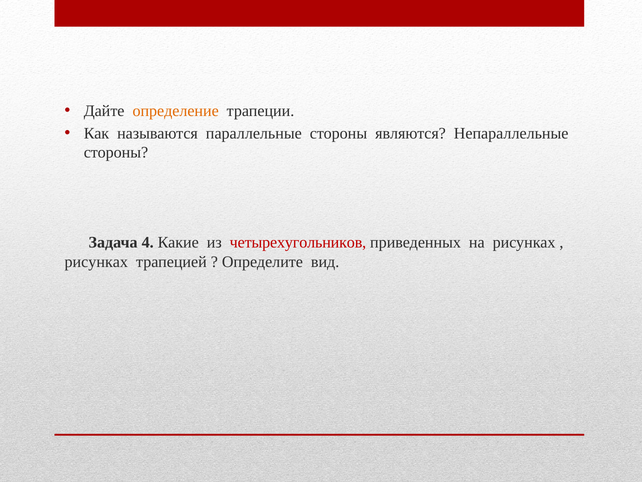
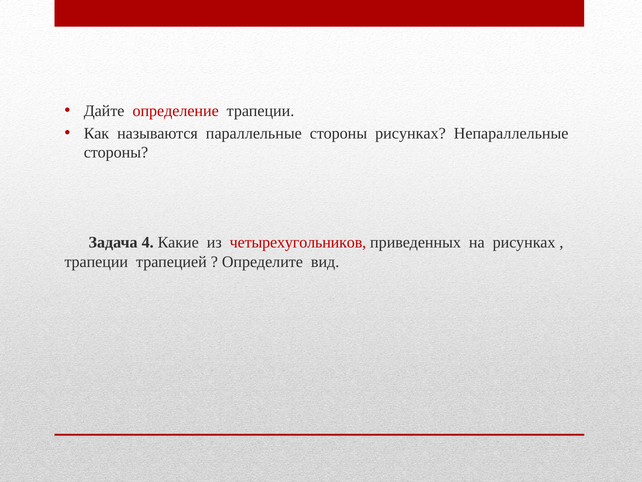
определение colour: orange -> red
стороны являются: являются -> рисунках
рисунках at (96, 262): рисунках -> трапеции
